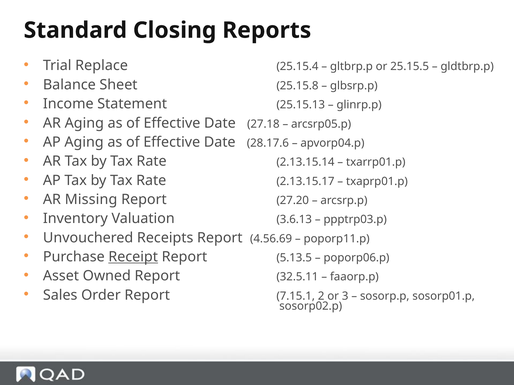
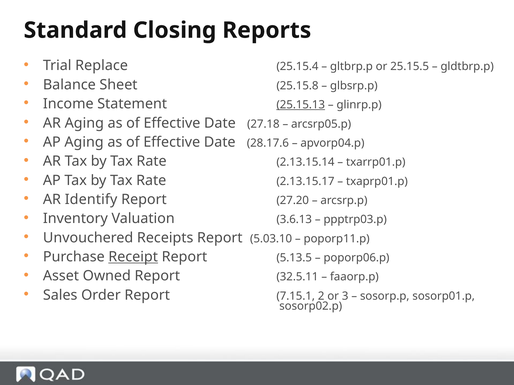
25.15.13 underline: none -> present
Missing: Missing -> Identify
4.56.69: 4.56.69 -> 5.03.10
